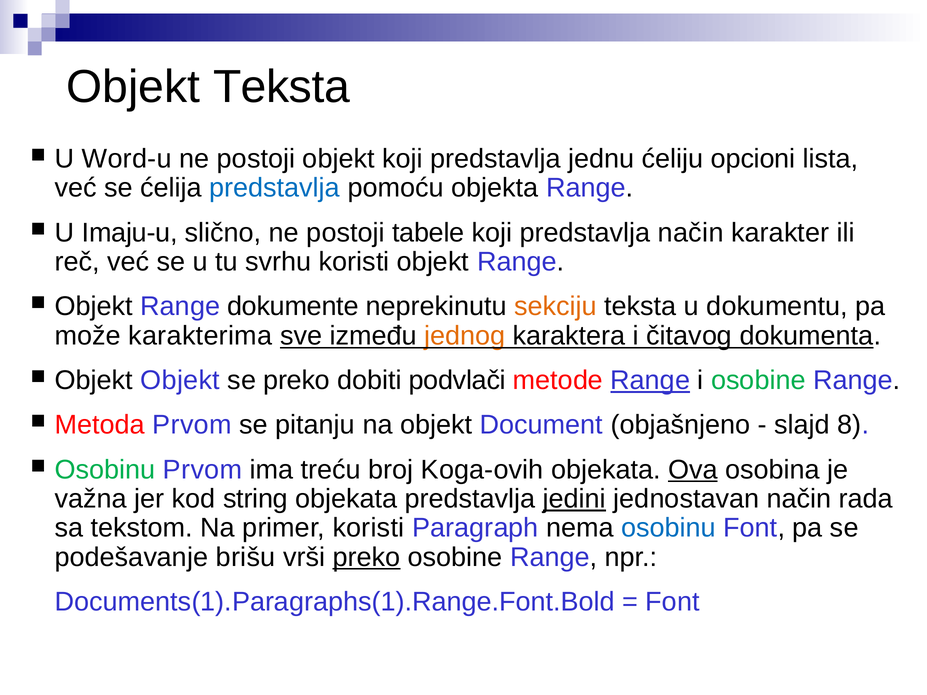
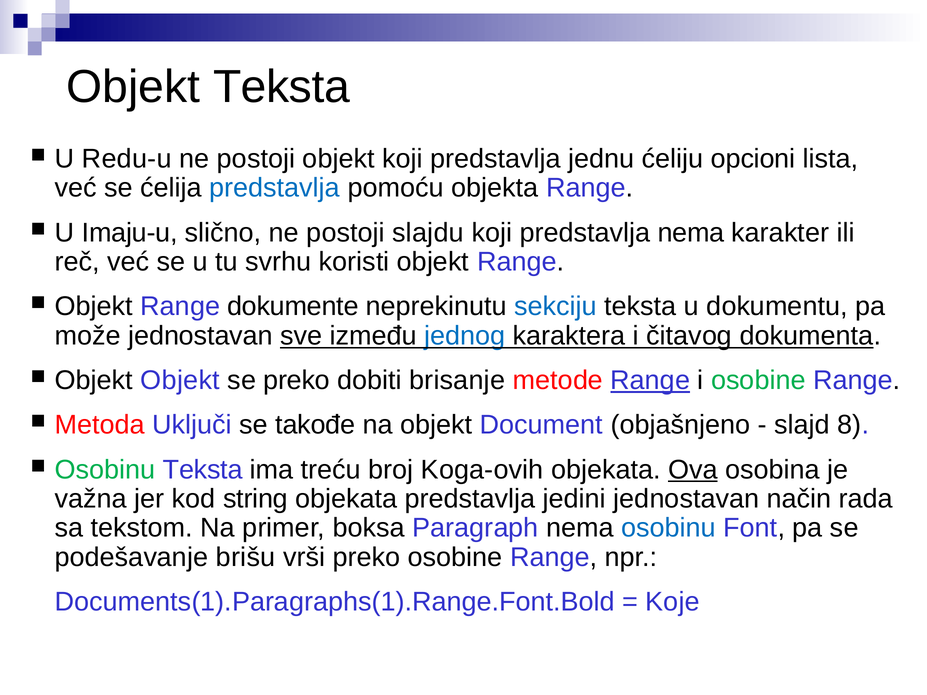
Word-u: Word-u -> Redu-u
tabele: tabele -> slajdu
predstavlja način: način -> nema
sekciju colour: orange -> blue
može karakterima: karakterima -> jednostavan
jednog colour: orange -> blue
podvlači: podvlači -> brisanje
Metoda Prvom: Prvom -> Uključi
pitanju: pitanju -> takođe
Osobinu Prvom: Prvom -> Teksta
jedini underline: present -> none
primer koristi: koristi -> boksa
preko at (366, 557) underline: present -> none
Font at (672, 602): Font -> Koje
